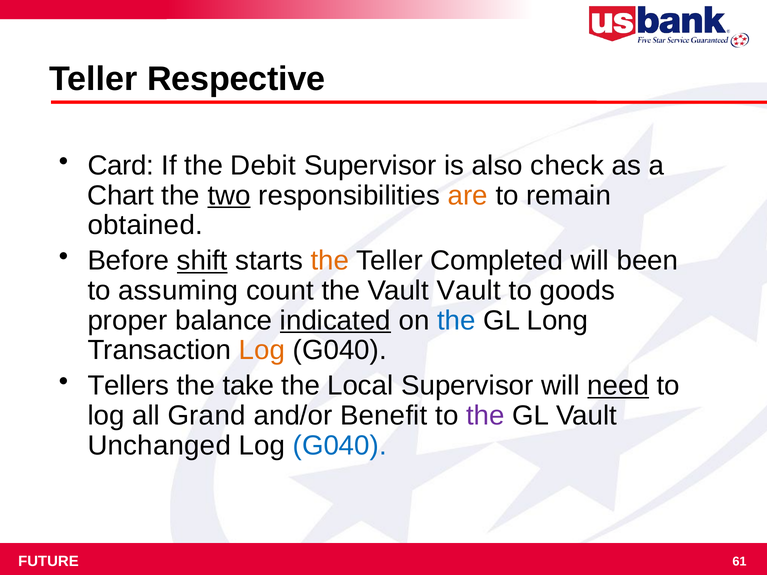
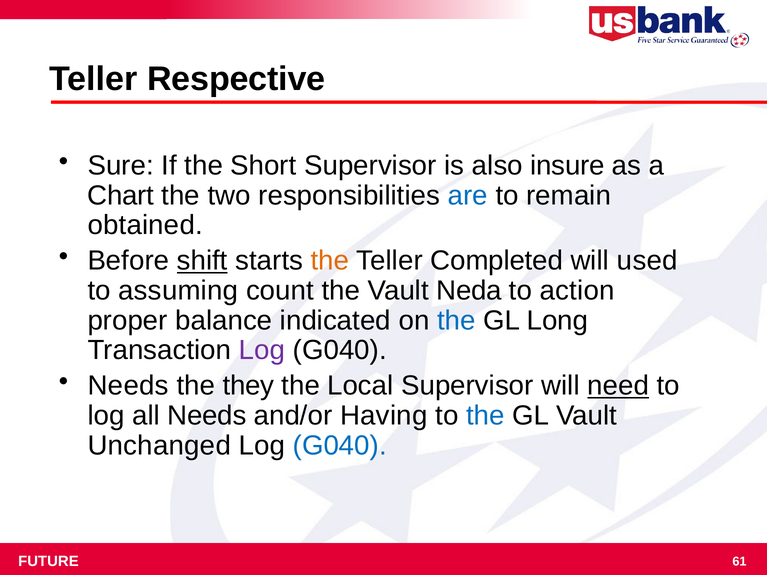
Card: Card -> Sure
Debit: Debit -> Short
check: check -> insure
two underline: present -> none
are colour: orange -> blue
been: been -> used
Vault Vault: Vault -> Neda
goods: goods -> action
indicated underline: present -> none
Log at (262, 351) colour: orange -> purple
Tellers at (128, 386): Tellers -> Needs
take: take -> they
all Grand: Grand -> Needs
Benefit: Benefit -> Having
the at (485, 416) colour: purple -> blue
